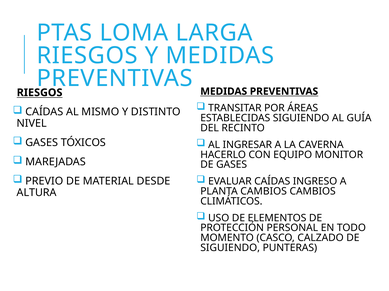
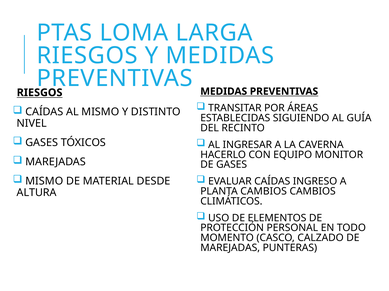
PREVIO at (44, 181): PREVIO -> MISMO
SIGUIENDO at (230, 248): SIGUIENDO -> MAREJADAS
